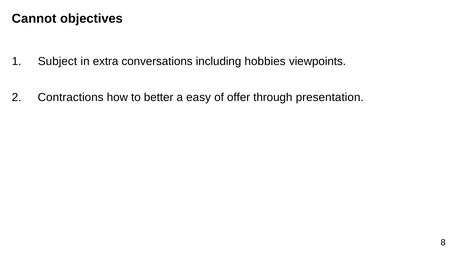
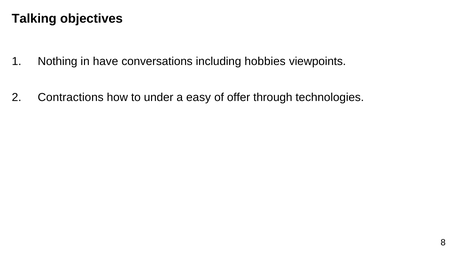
Cannot: Cannot -> Talking
Subject: Subject -> Nothing
extra: extra -> have
better: better -> under
presentation: presentation -> technologies
